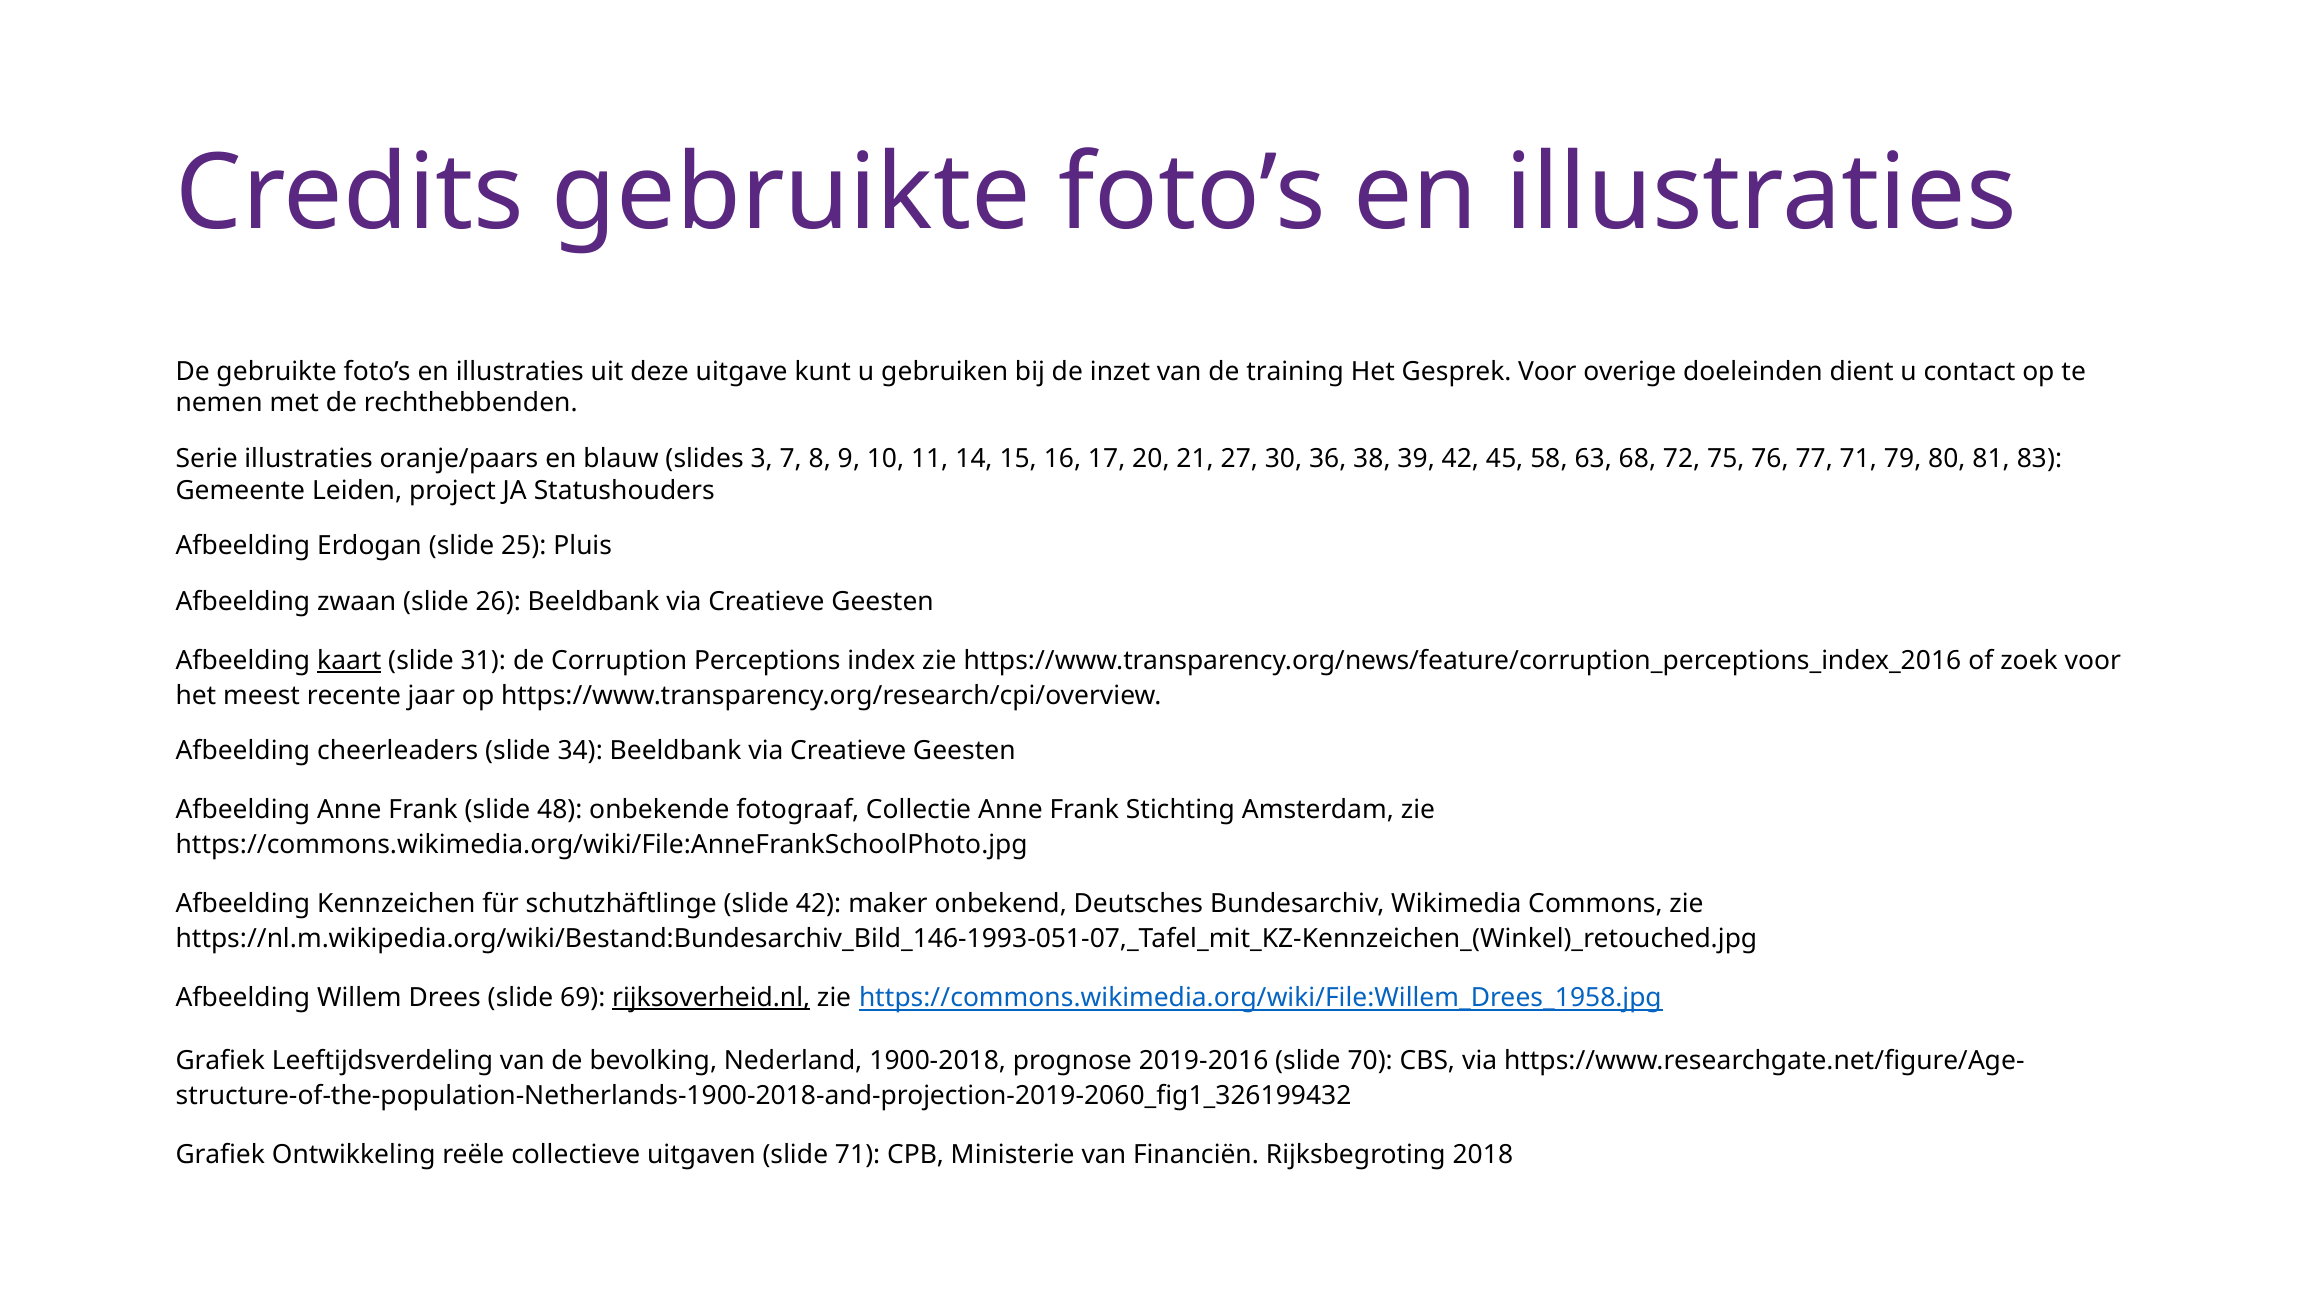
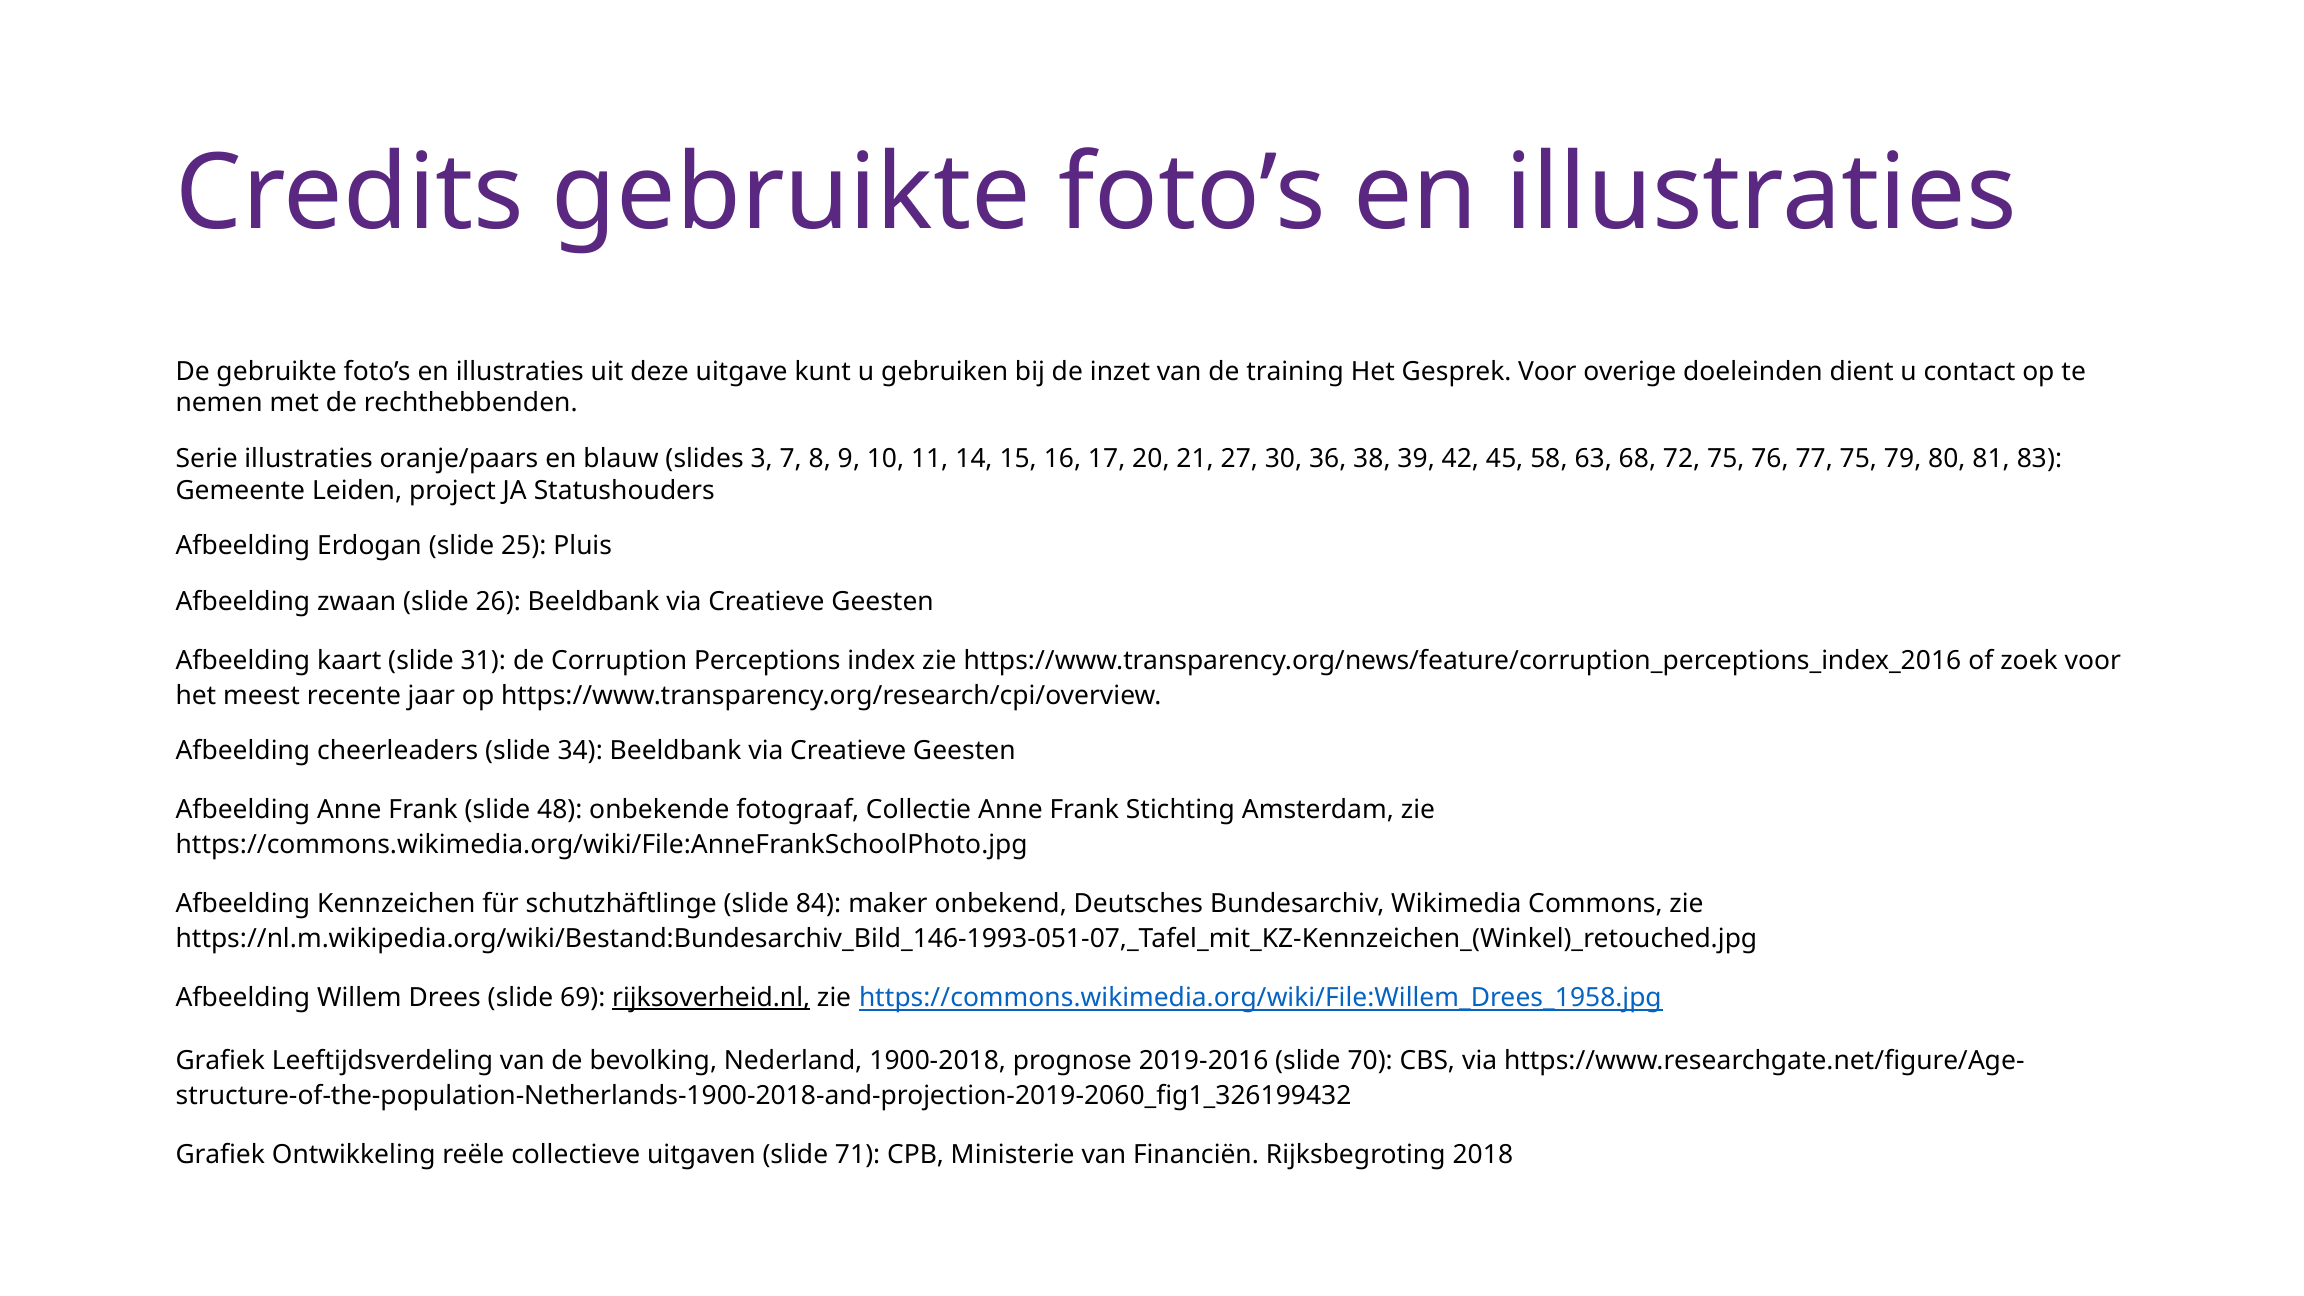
77 71: 71 -> 75
kaart underline: present -> none
slide 42: 42 -> 84
